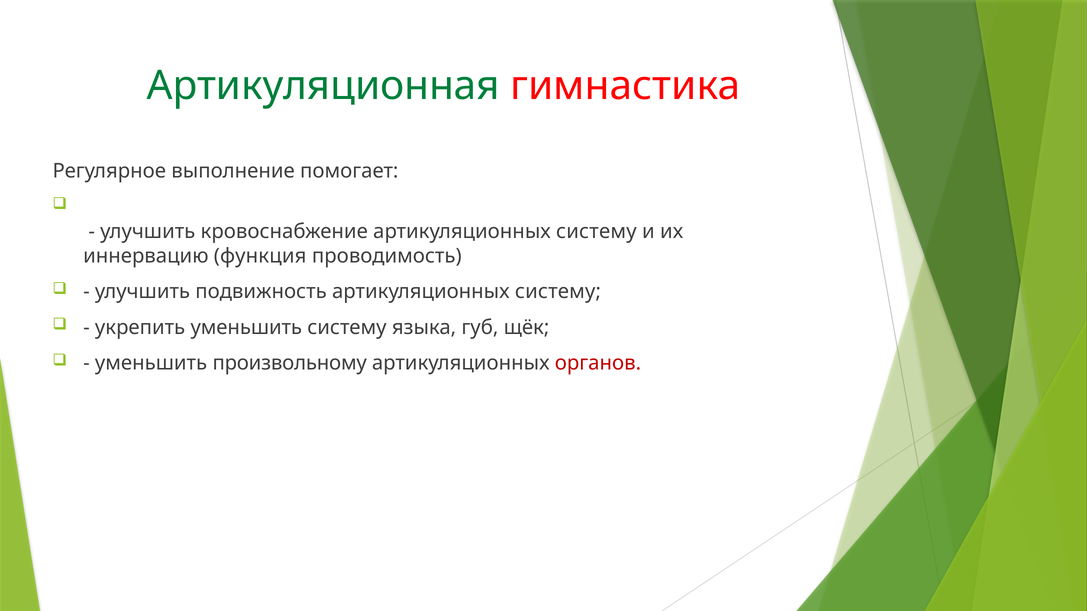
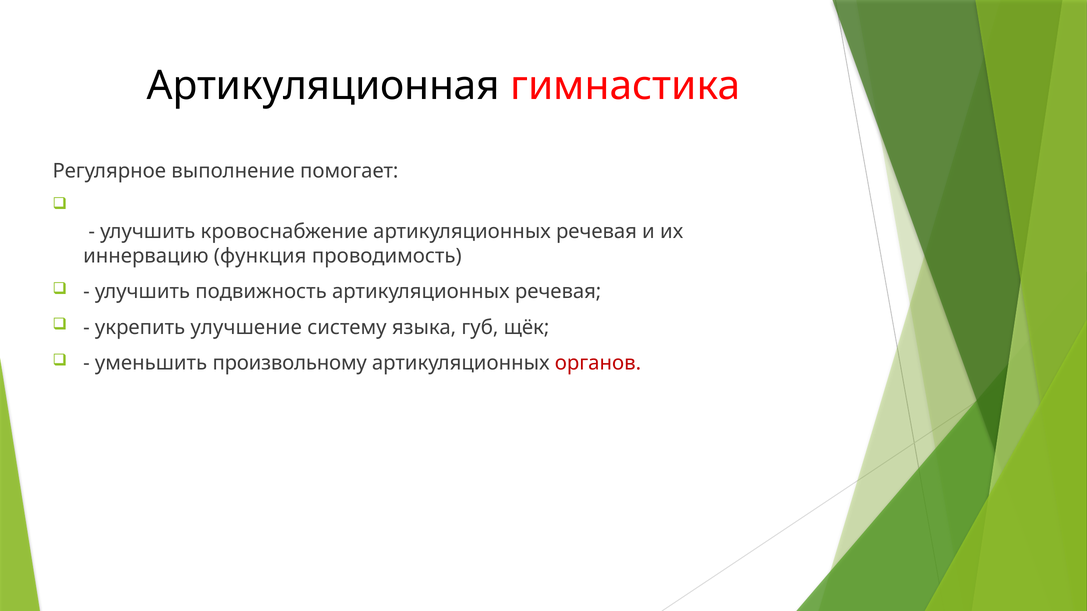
Артикуляционная colour: green -> black
кровоснабжение артикуляционных систему: систему -> речевая
подвижность артикуляционных систему: систему -> речевая
укрепить уменьшить: уменьшить -> улучшение
